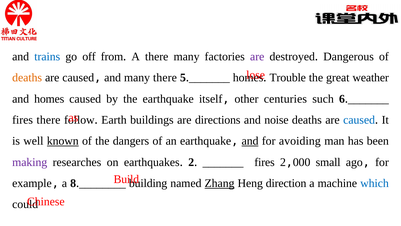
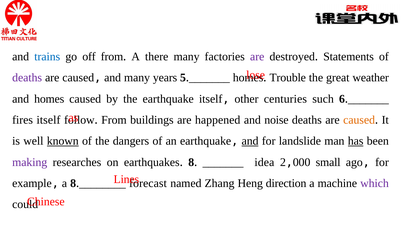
Dangerous: Dangerous -> Statements
deaths at (27, 78) colour: orange -> purple
many there: there -> years
fires there: there -> itself
Earth at (114, 120): Earth -> From
directions: directions -> happened
caused at (359, 120) colour: blue -> orange
avoiding: avoiding -> landslide
has underline: none -> present
2 at (191, 162): 2 -> 8
fires at (265, 162): fires -> idea
Build: Build -> Lines
building: building -> forecast
Zhang underline: present -> none
which colour: blue -> purple
